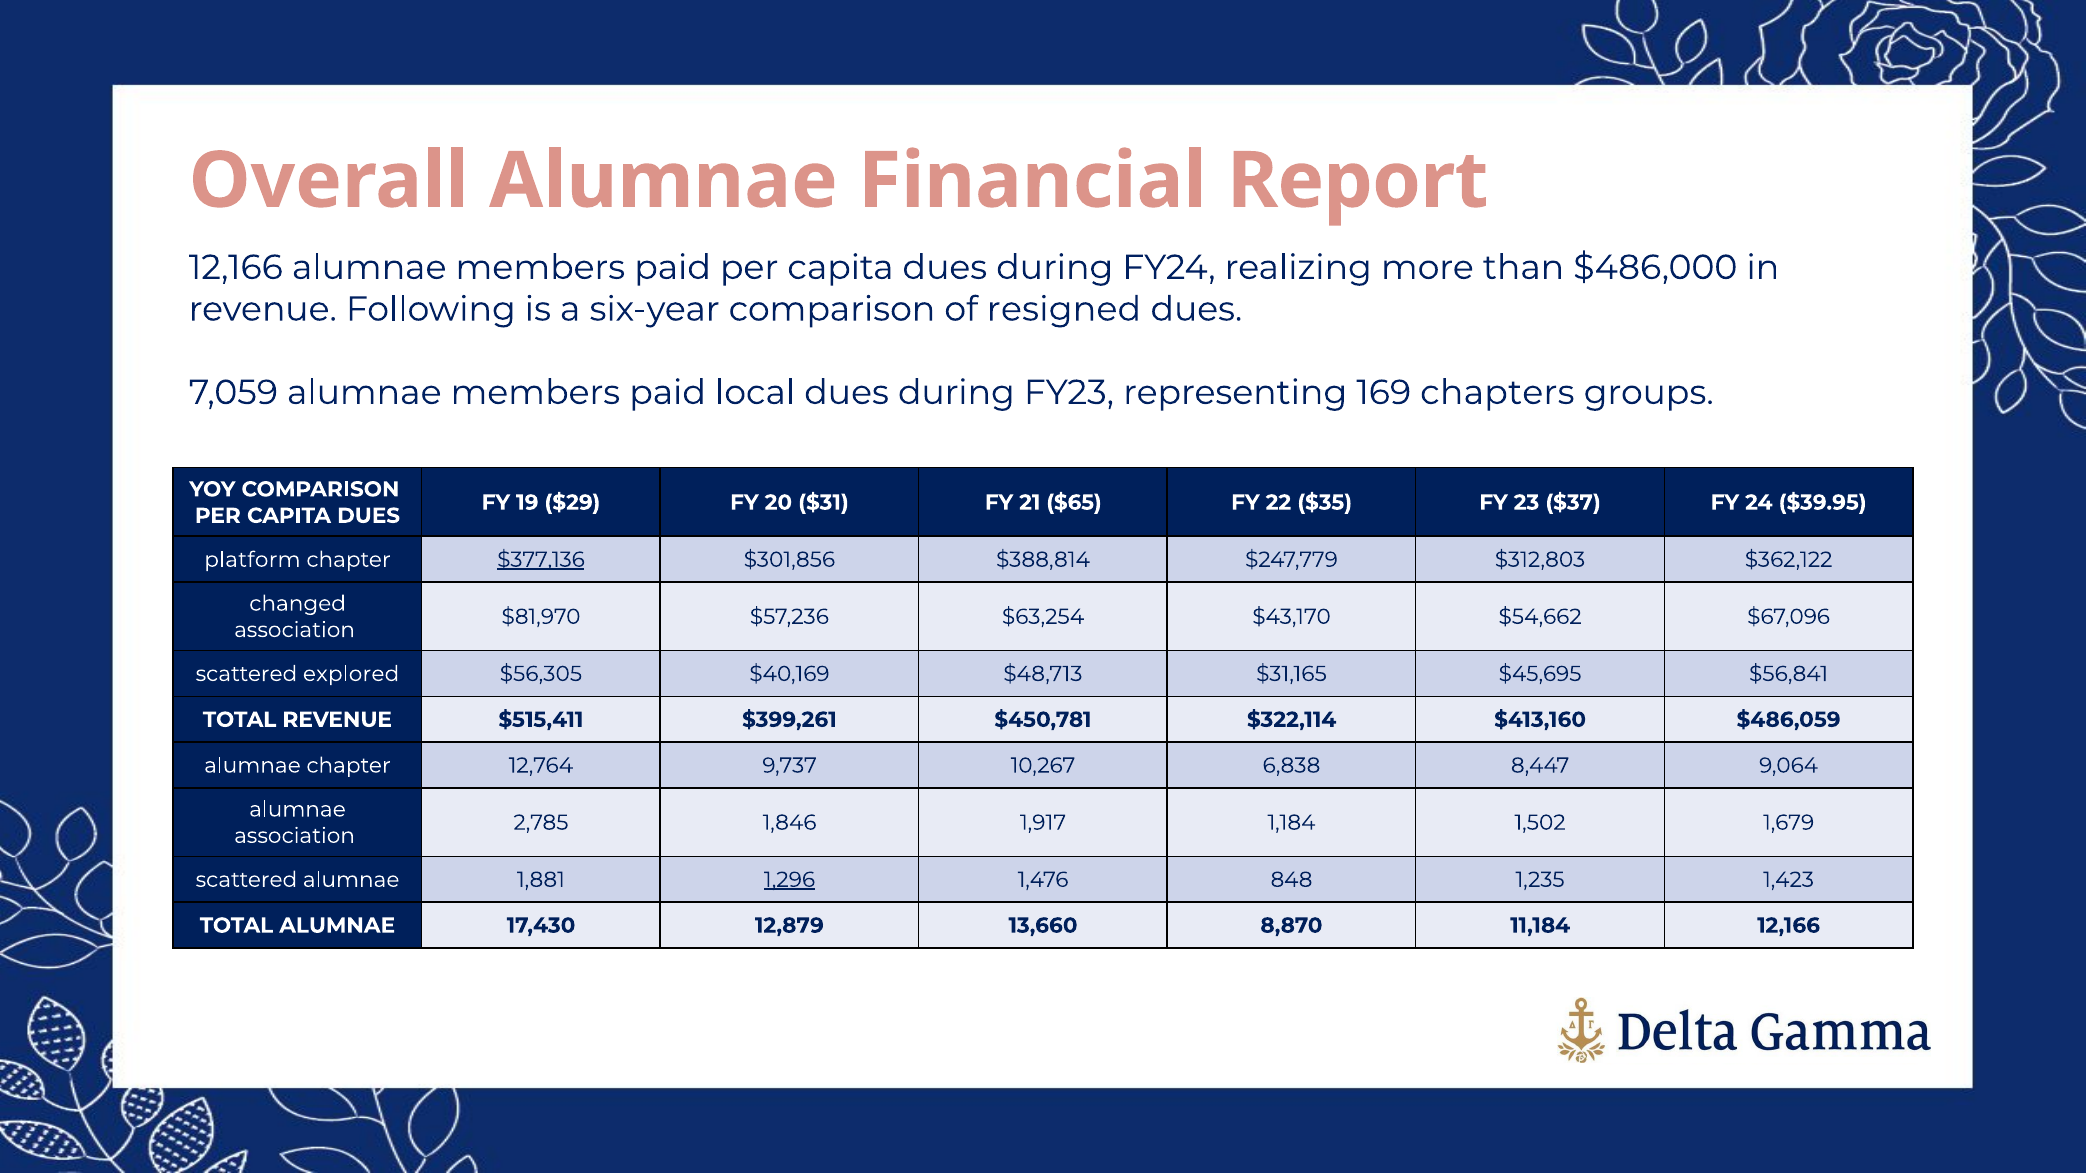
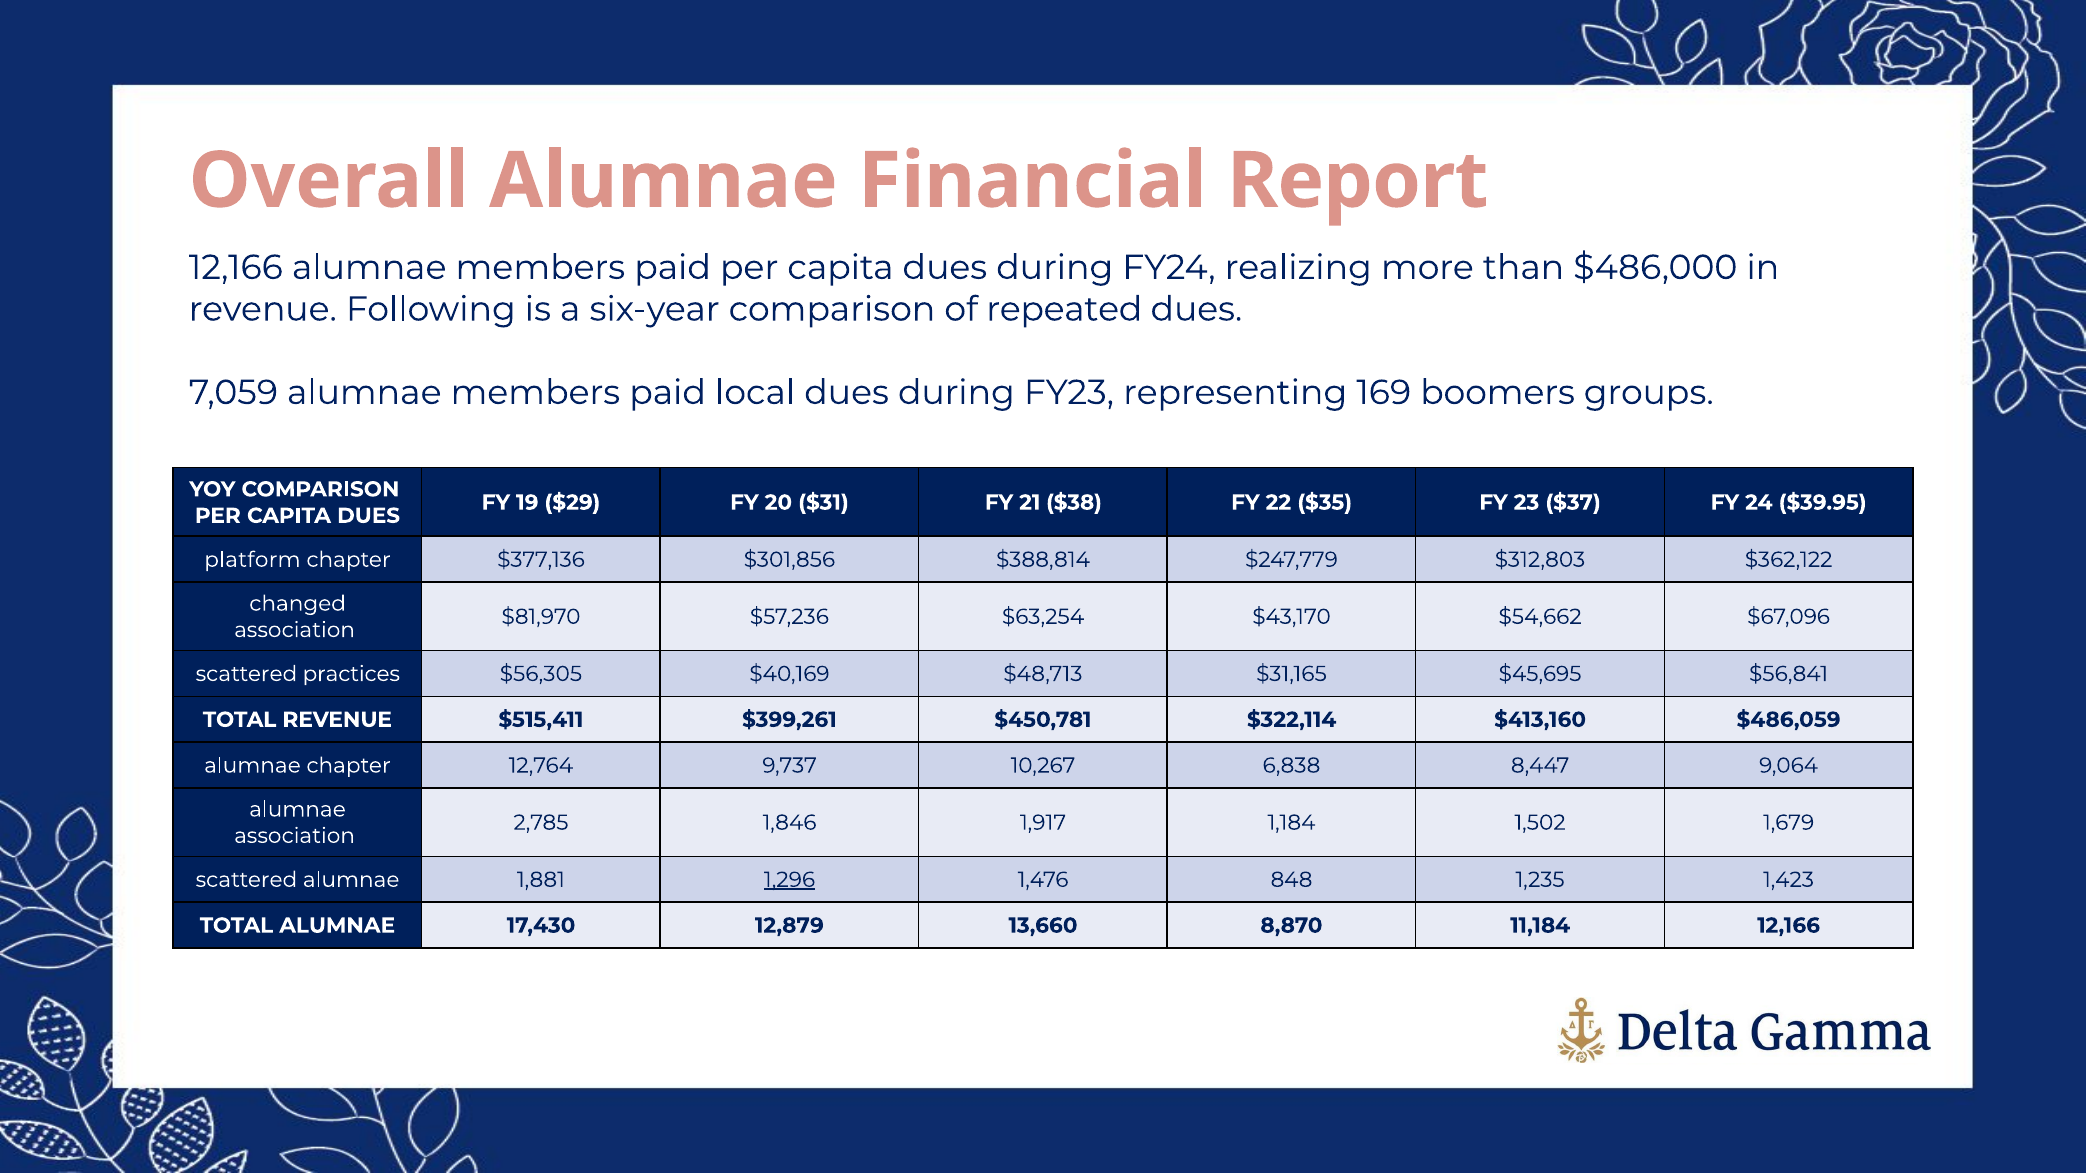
resigned: resigned -> repeated
chapters: chapters -> boomers
$65: $65 -> $38
$377,136 underline: present -> none
explored: explored -> practices
